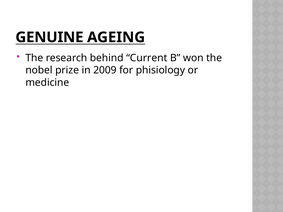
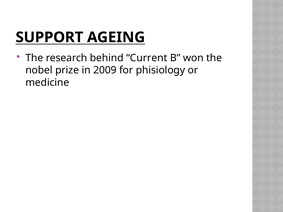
GENUINE: GENUINE -> SUPPORT
